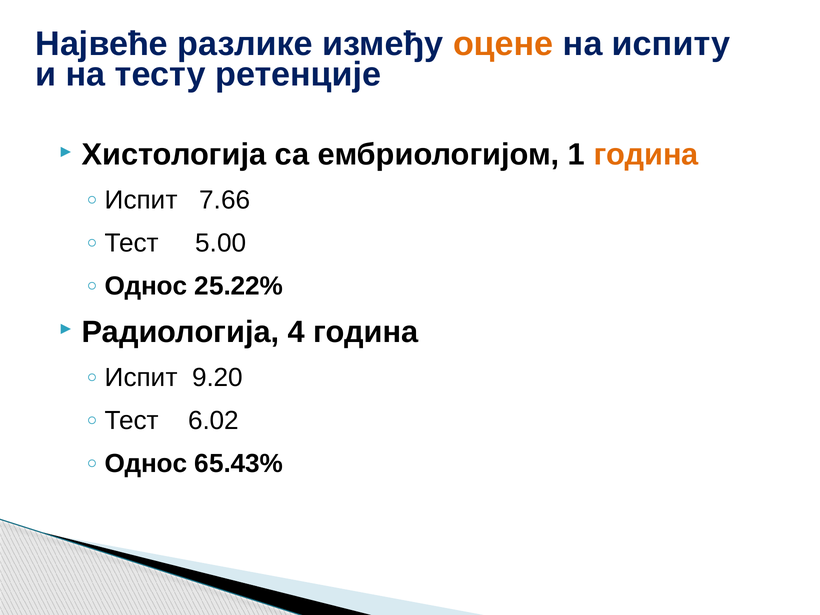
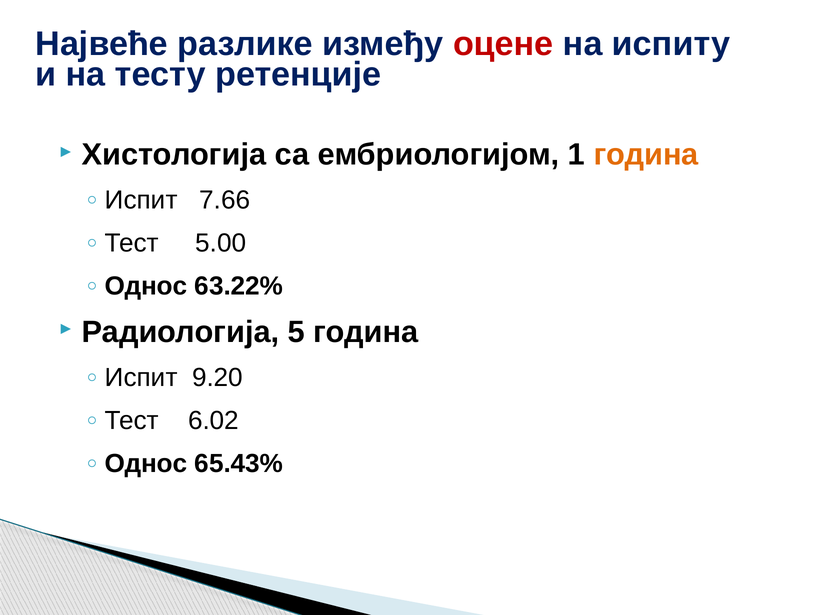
оцене colour: orange -> red
25.22%: 25.22% -> 63.22%
4: 4 -> 5
